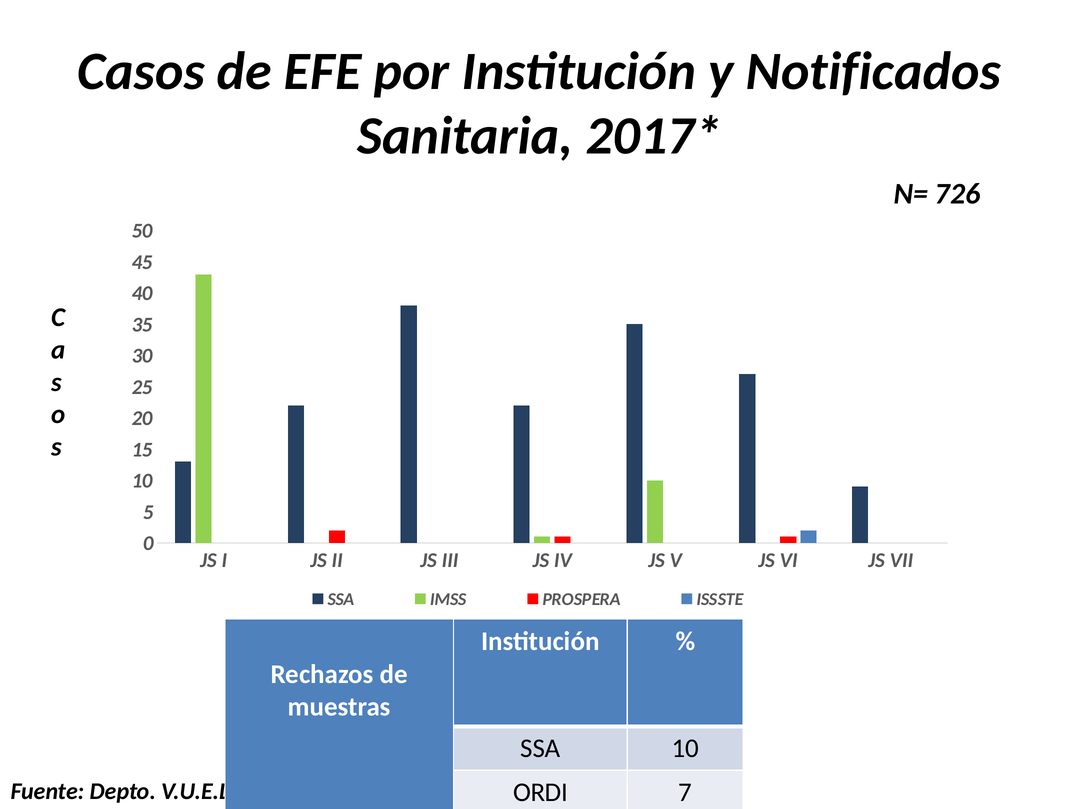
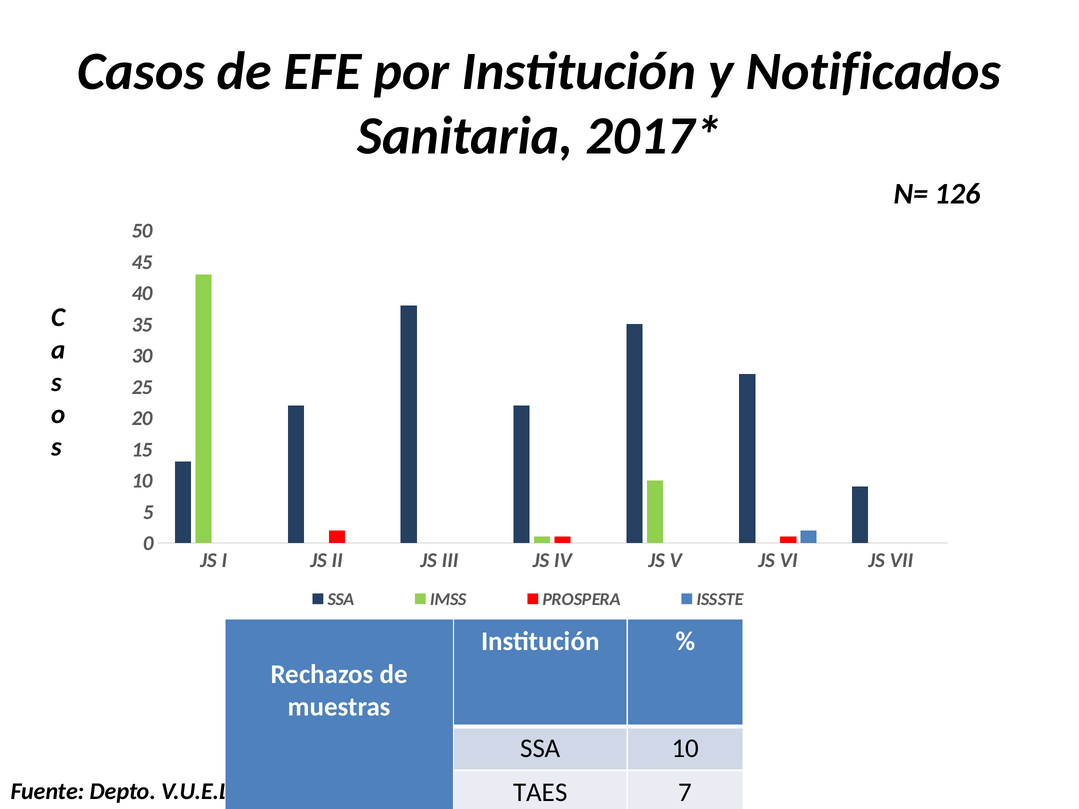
726: 726 -> 126
ORDI: ORDI -> TAES
